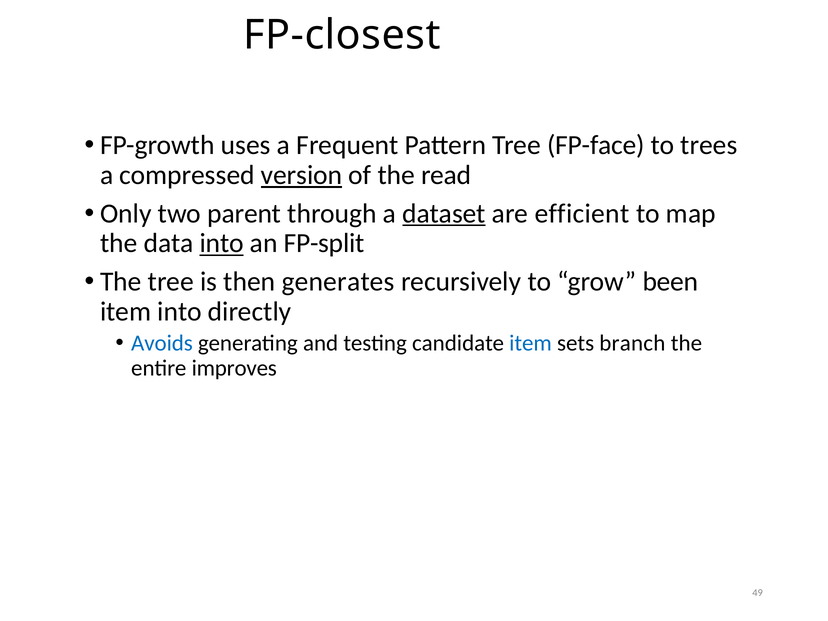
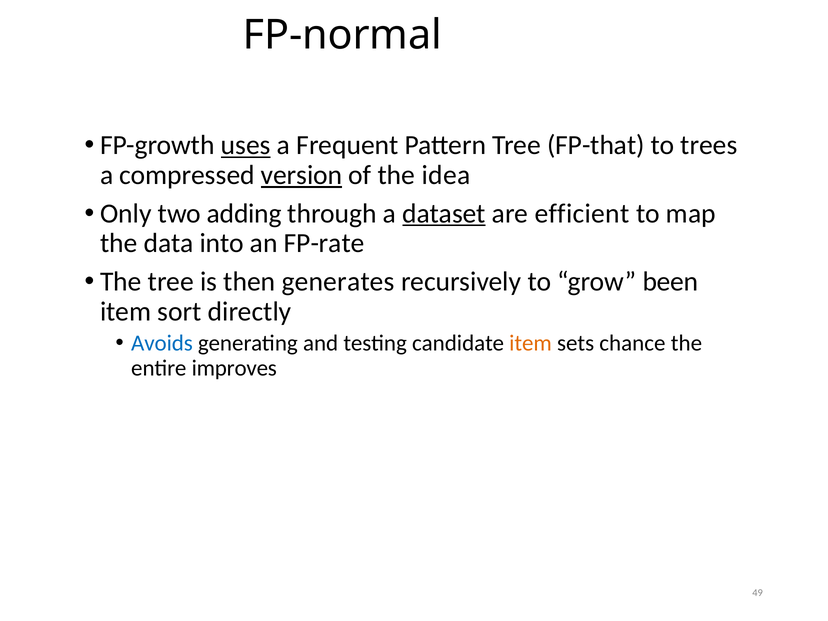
FP-closest: FP-closest -> FP-normal
uses underline: none -> present
FP-face: FP-face -> FP-that
read: read -> idea
parent: parent -> adding
into at (222, 243) underline: present -> none
FP-split: FP-split -> FP-rate
item into: into -> sort
item at (531, 343) colour: blue -> orange
branch: branch -> chance
